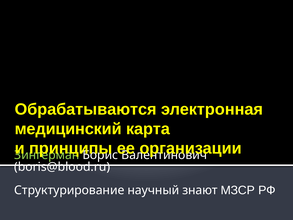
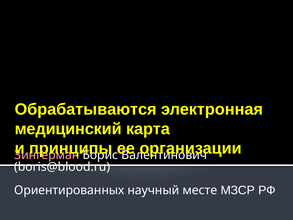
Зингерман colour: light green -> pink
Структурирование: Структурирование -> Ориентированных
знают: знают -> месте
